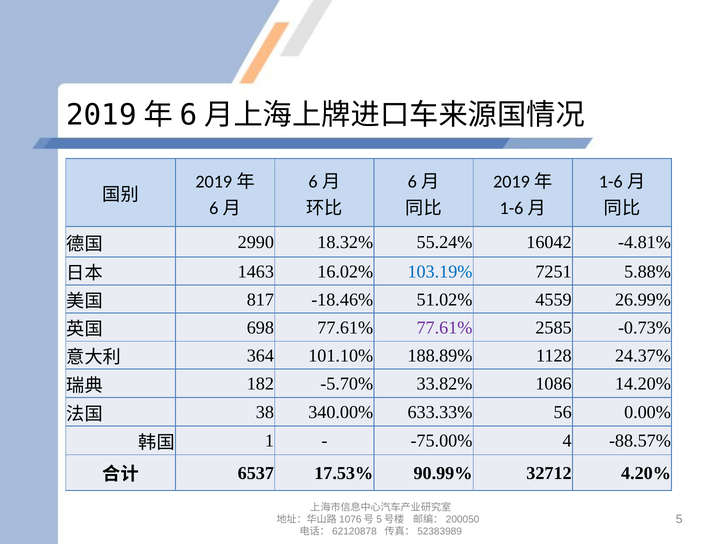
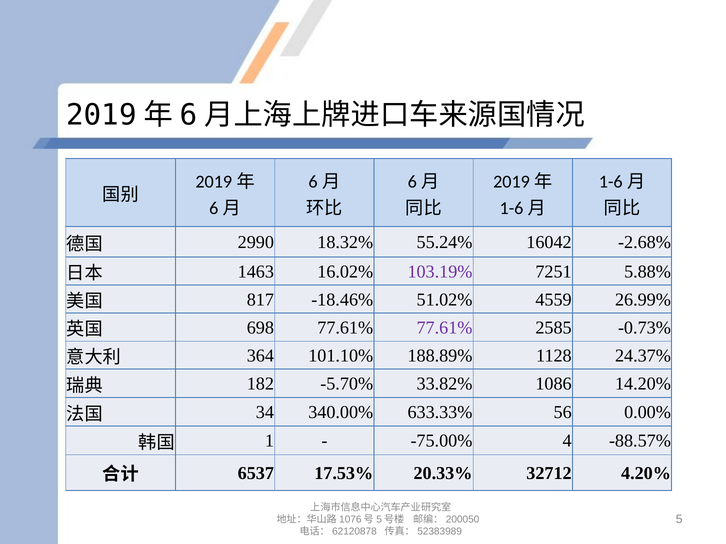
-4.81%: -4.81% -> -2.68%
103.19% colour: blue -> purple
38: 38 -> 34
90.99%: 90.99% -> 20.33%
